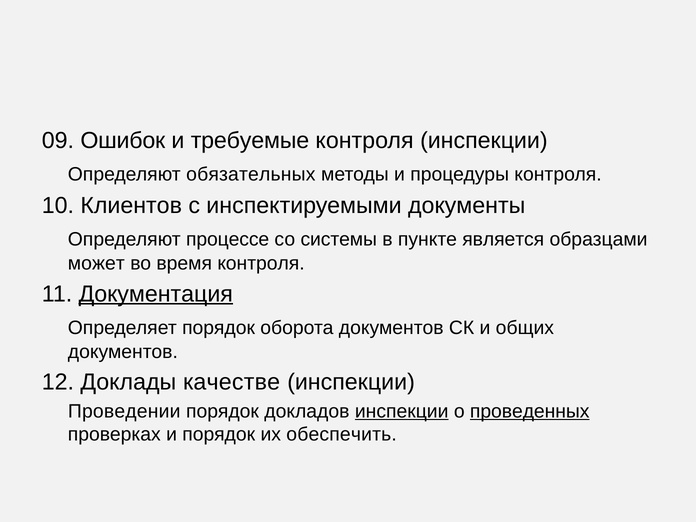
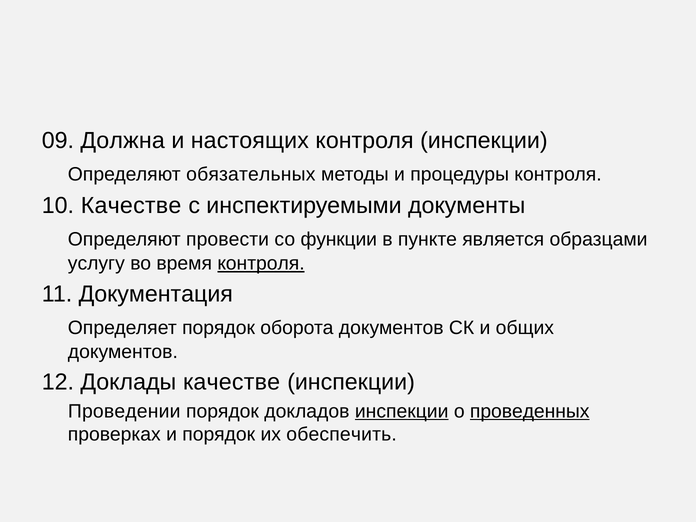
Ошибок: Ошибок -> Должна
требуемые: требуемые -> настоящих
10 Клиентов: Клиентов -> Качестве
процессе: процессе -> провести
системы: системы -> функции
может: может -> услугу
контроля at (261, 263) underline: none -> present
Документация underline: present -> none
